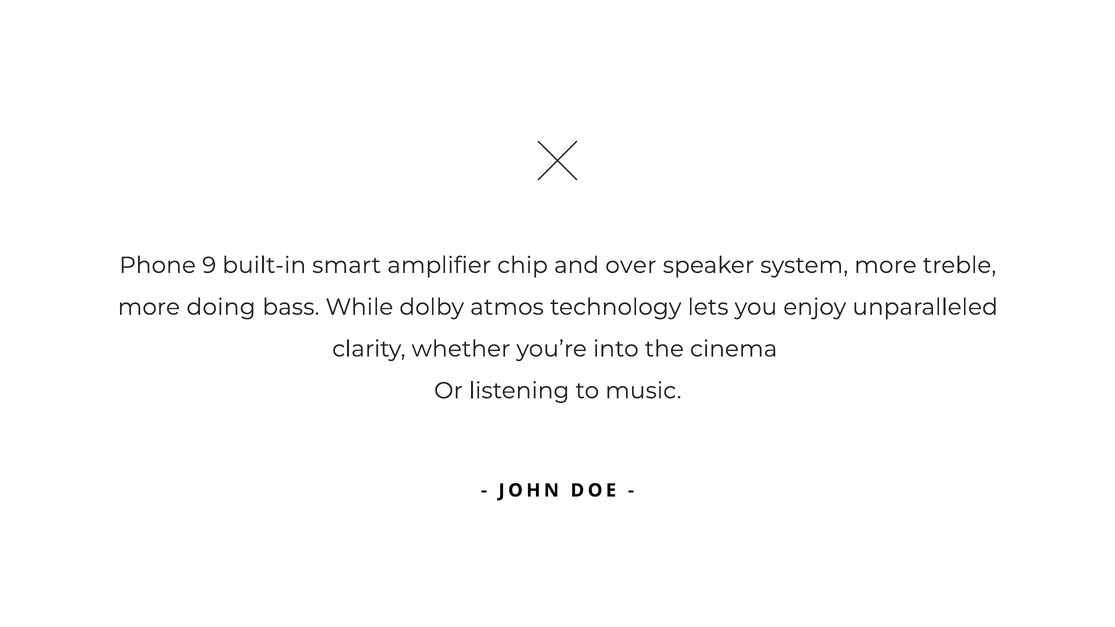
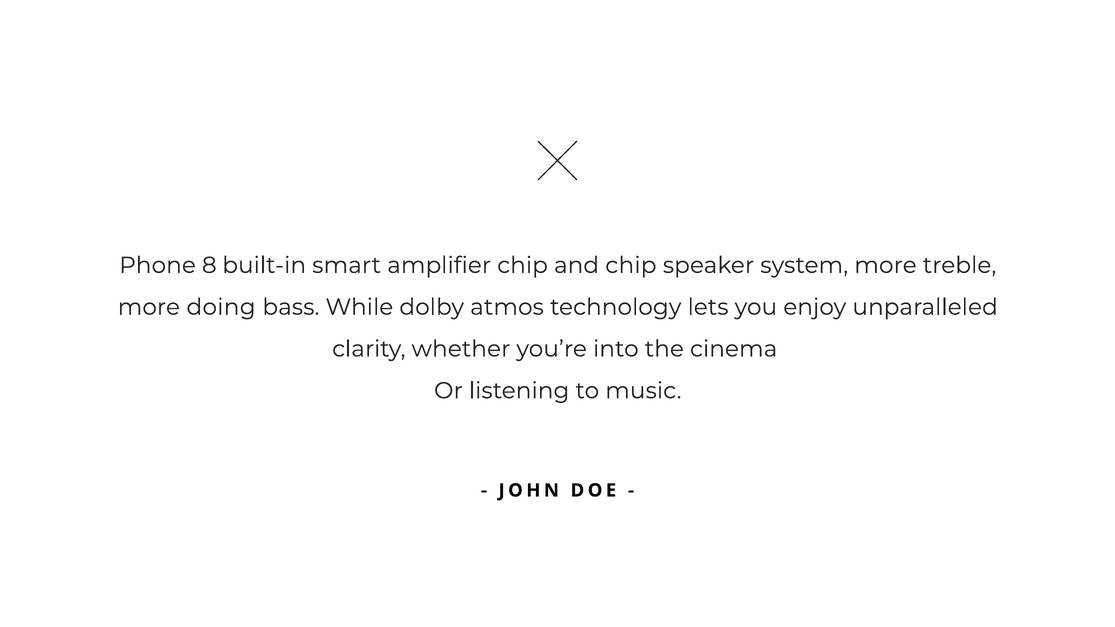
9: 9 -> 8
and over: over -> chip
